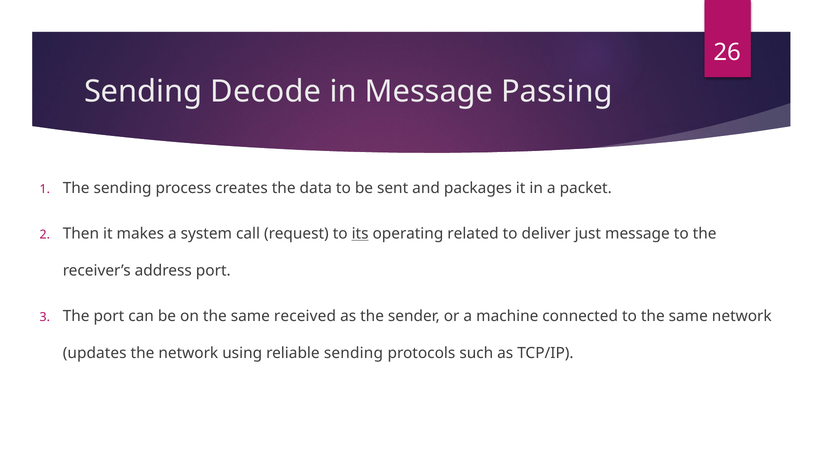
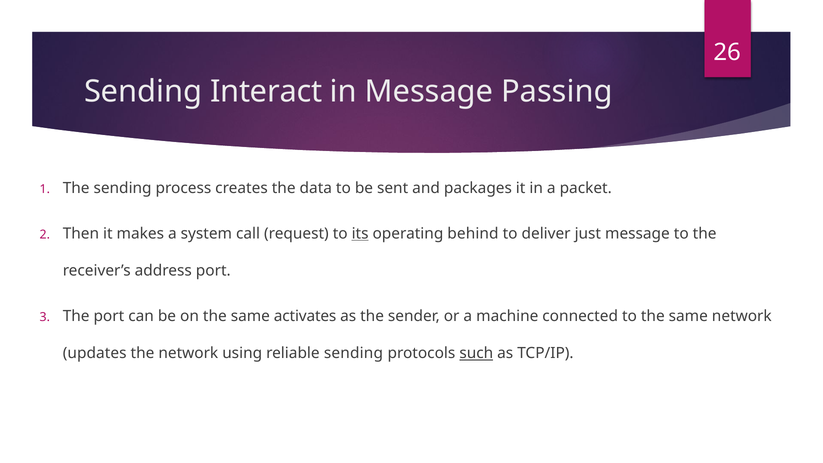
Decode: Decode -> Interact
related: related -> behind
received: received -> activates
such underline: none -> present
